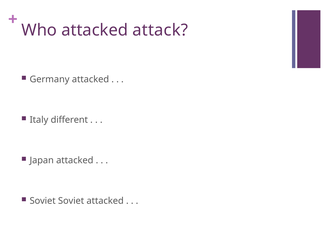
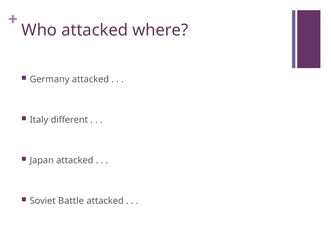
attack: attack -> where
Soviet Soviet: Soviet -> Battle
